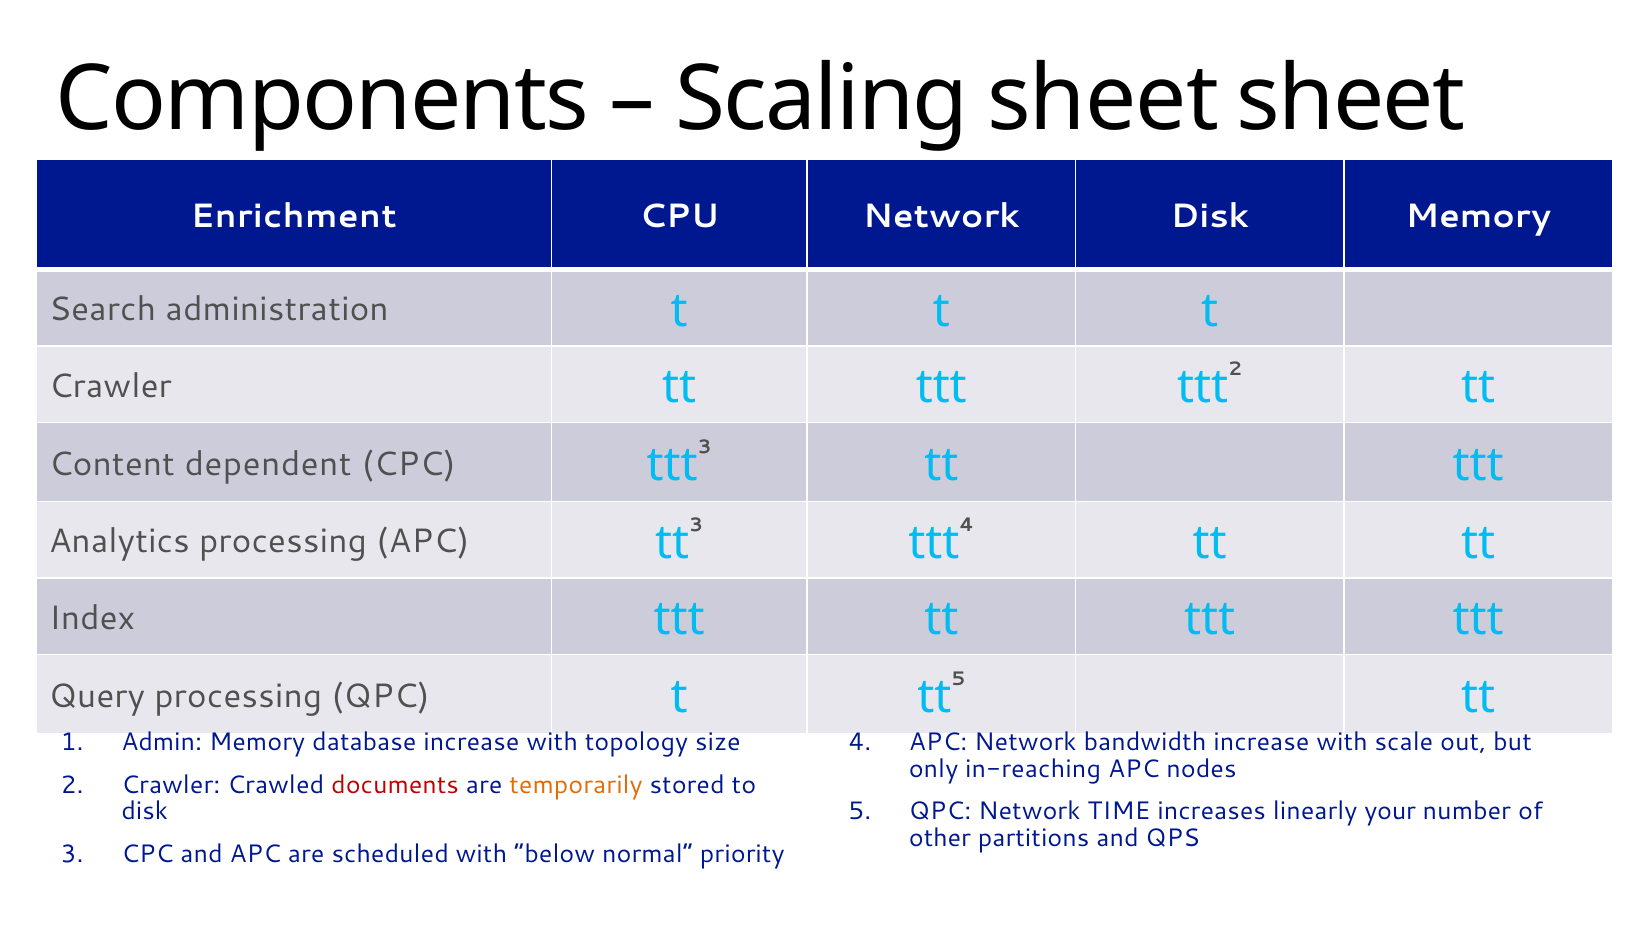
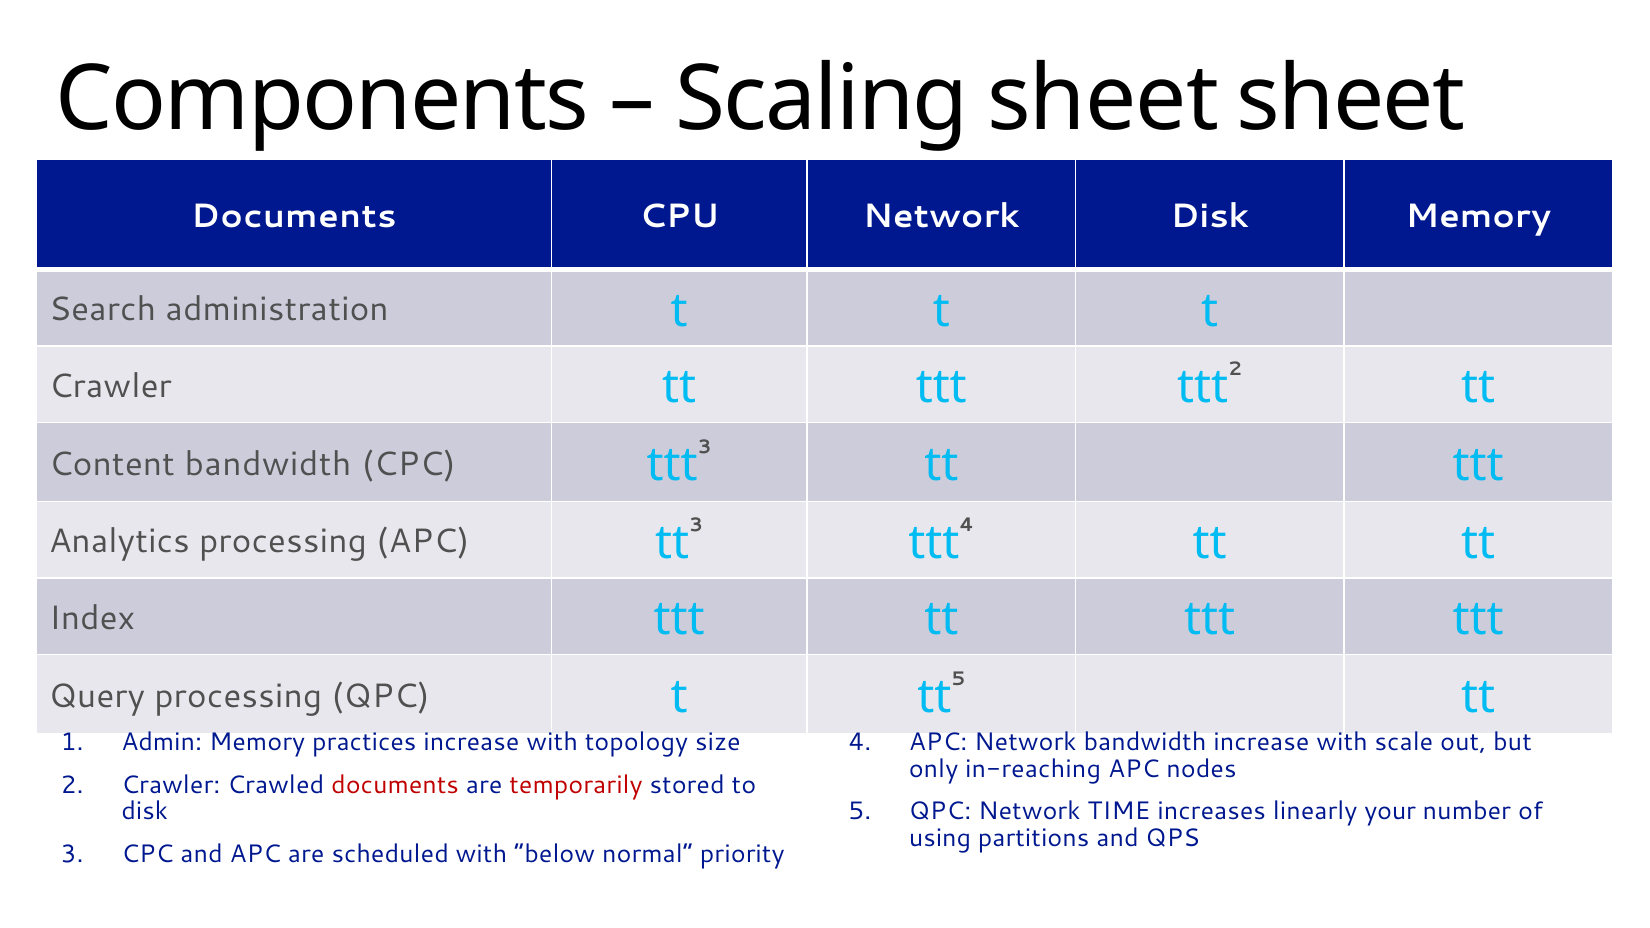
Enrichment at (294, 216): Enrichment -> Documents
Content dependent: dependent -> bandwidth
database: database -> practices
temporarily colour: orange -> red
other: other -> using
